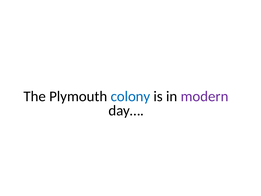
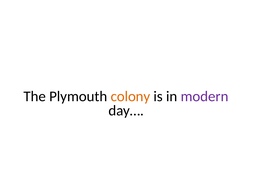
colony colour: blue -> orange
